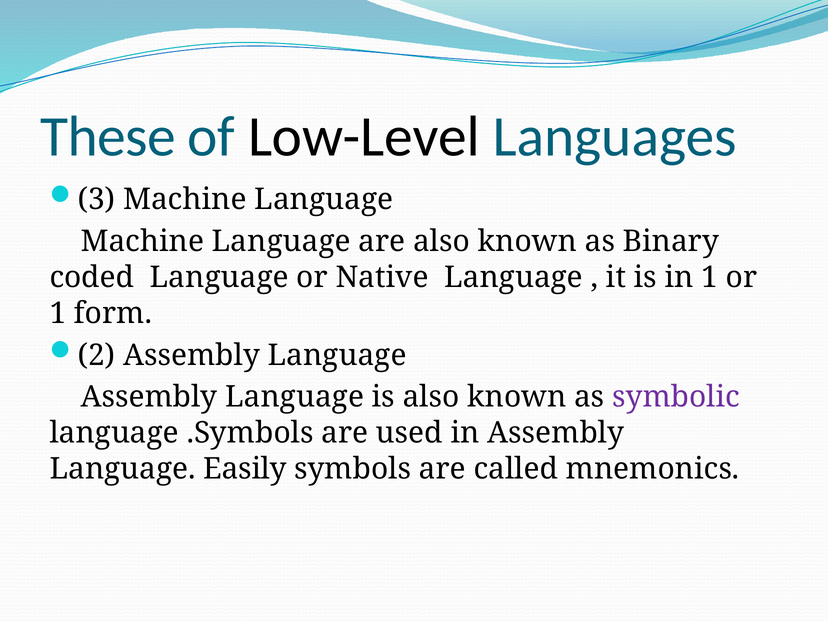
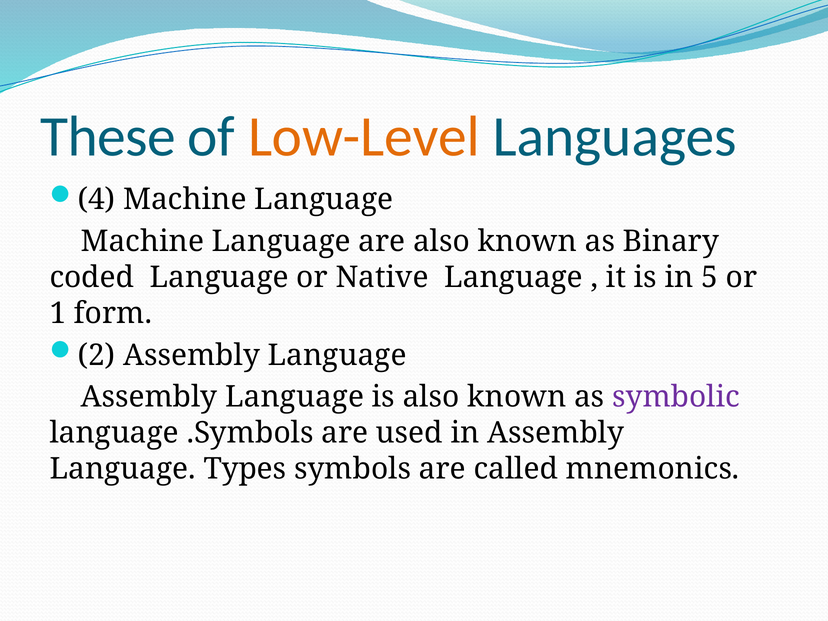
Low-Level colour: black -> orange
3: 3 -> 4
in 1: 1 -> 5
Easily: Easily -> Types
